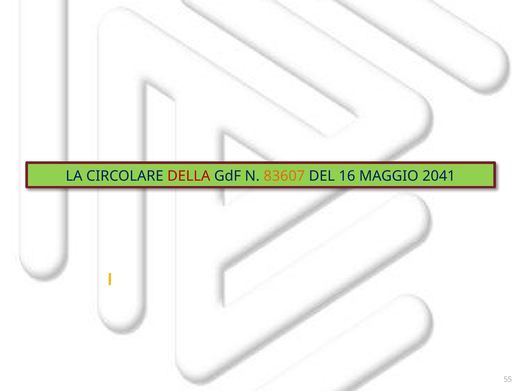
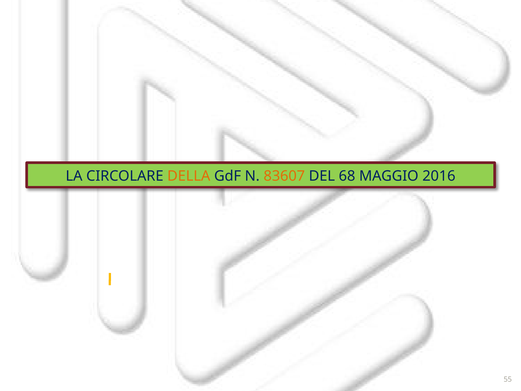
DELLA colour: red -> orange
16: 16 -> 68
2041: 2041 -> 2016
